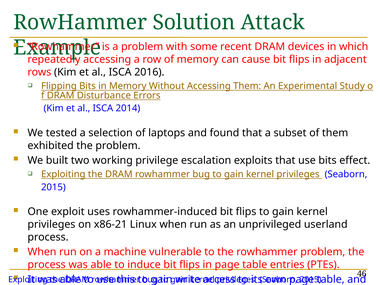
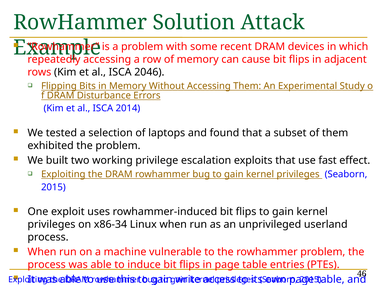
2016: 2016 -> 2046
use bits: bits -> fast
x86-21: x86-21 -> x86-34
